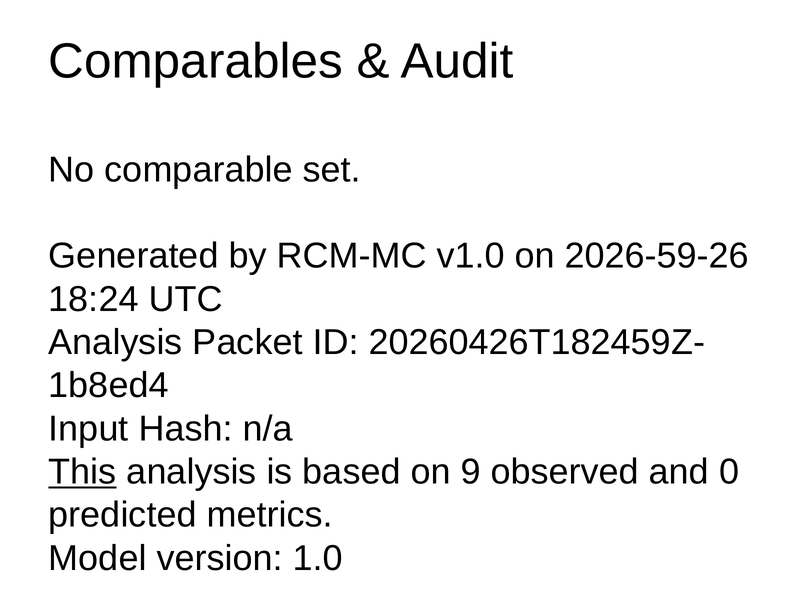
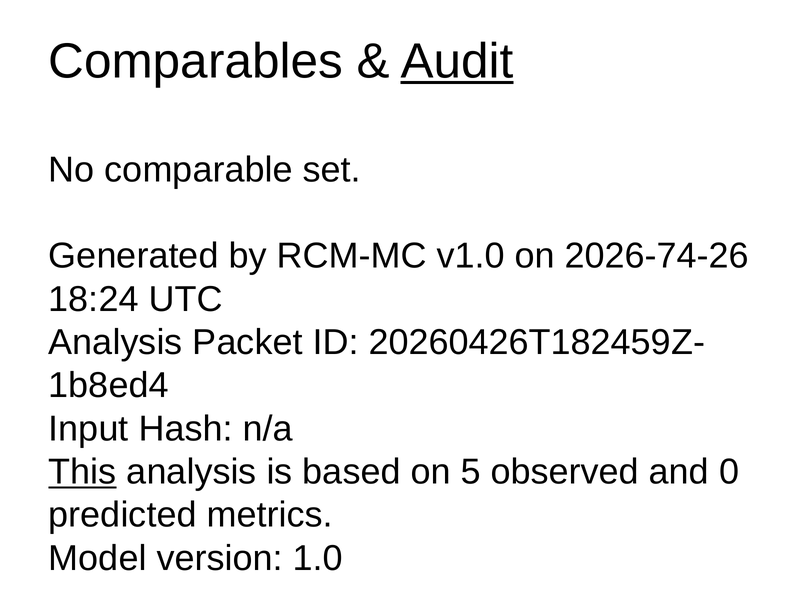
Audit underline: none -> present
2026-59-26: 2026-59-26 -> 2026-74-26
9: 9 -> 5
